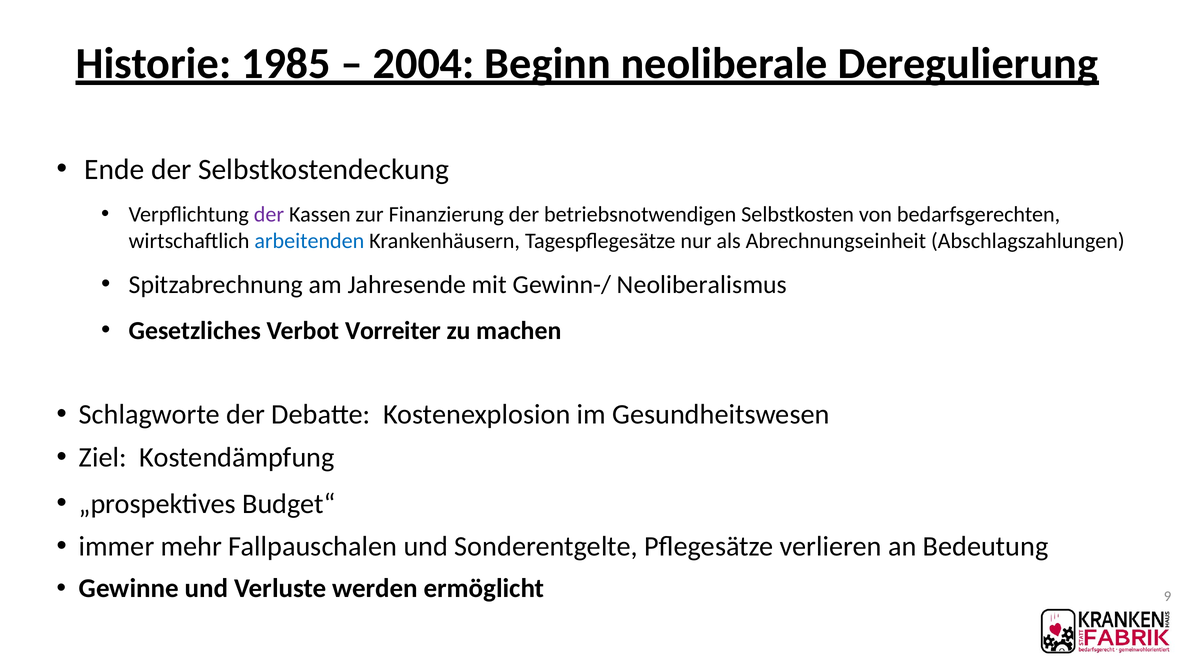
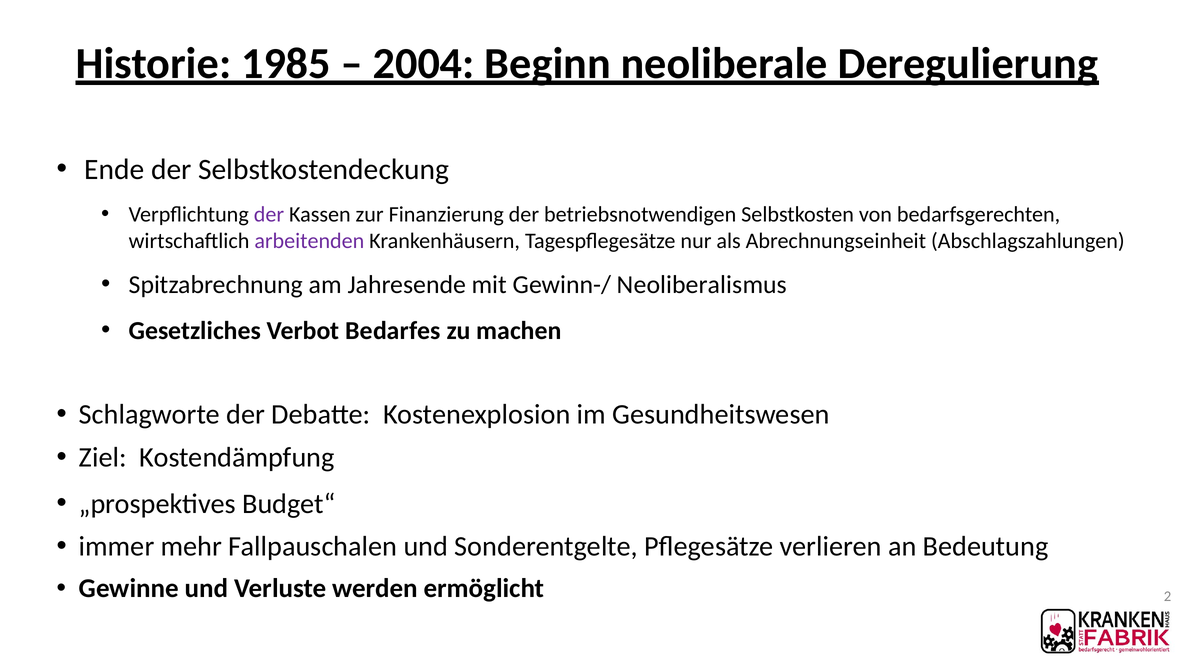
arbeitenden colour: blue -> purple
Vorreiter: Vorreiter -> Bedarfes
9: 9 -> 2
